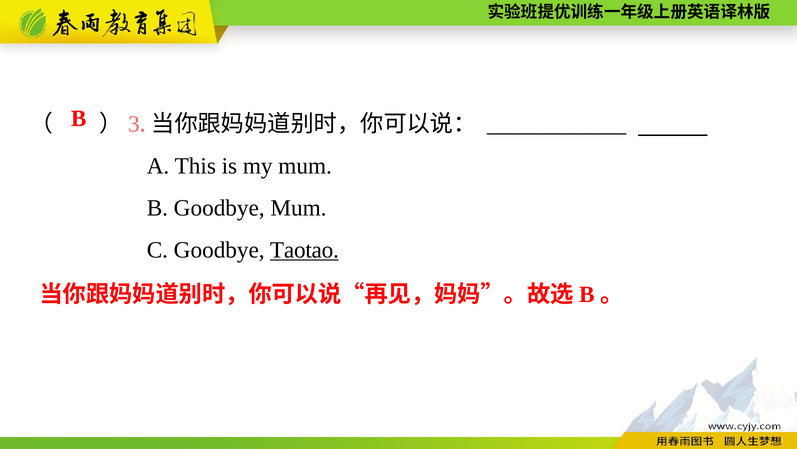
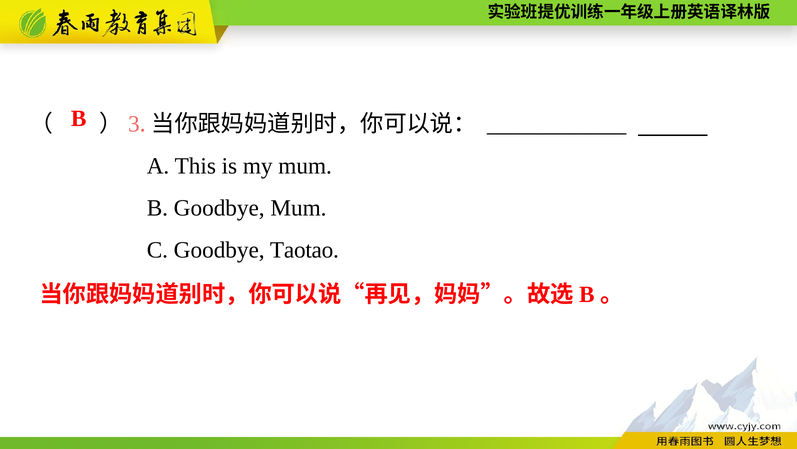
Taotao underline: present -> none
